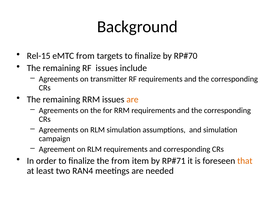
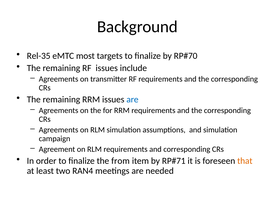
Rel-15: Rel-15 -> Rel-35
eMTC from: from -> most
are at (132, 99) colour: orange -> blue
